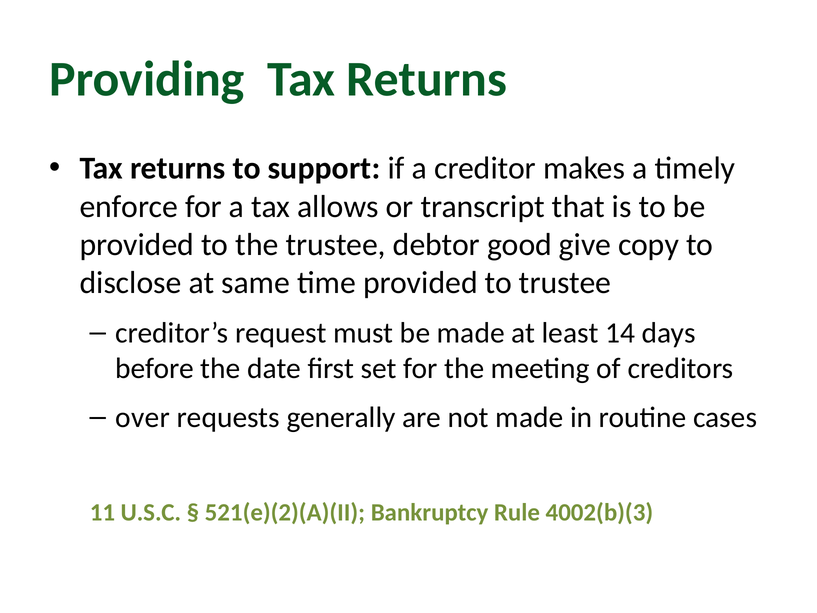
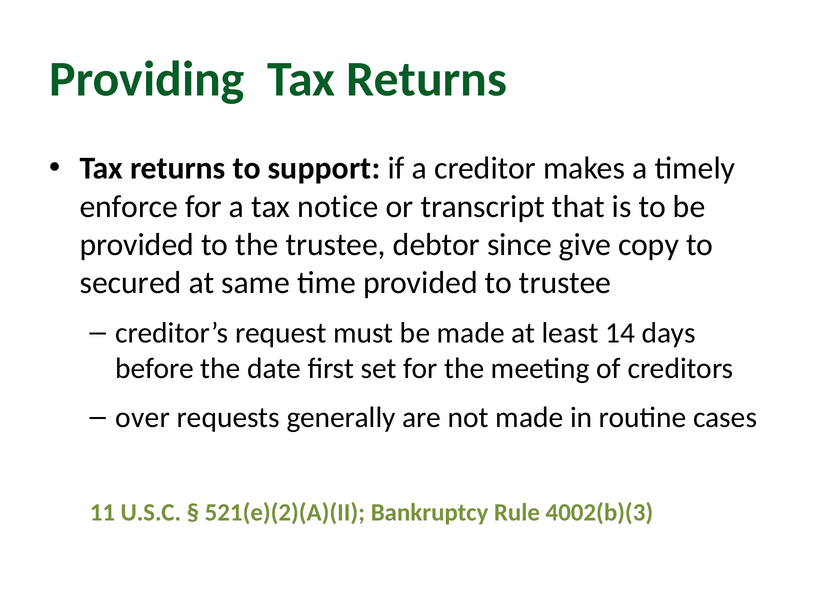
allows: allows -> notice
good: good -> since
disclose: disclose -> secured
